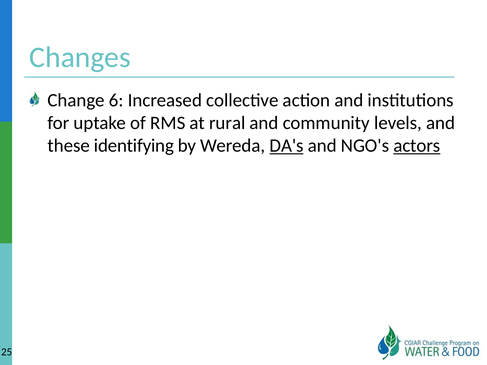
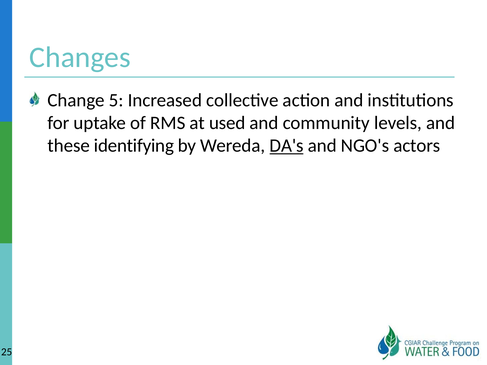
6: 6 -> 5
rural: rural -> used
actors underline: present -> none
